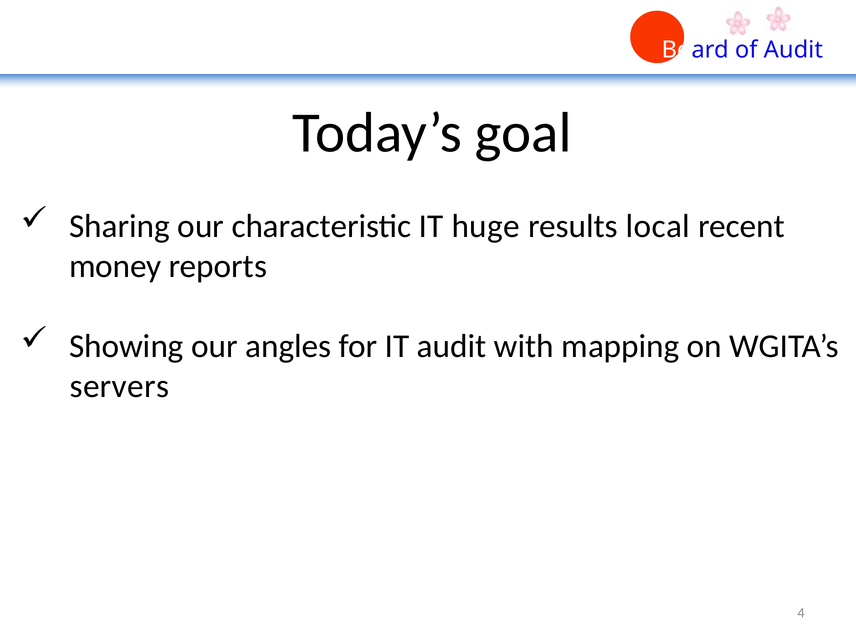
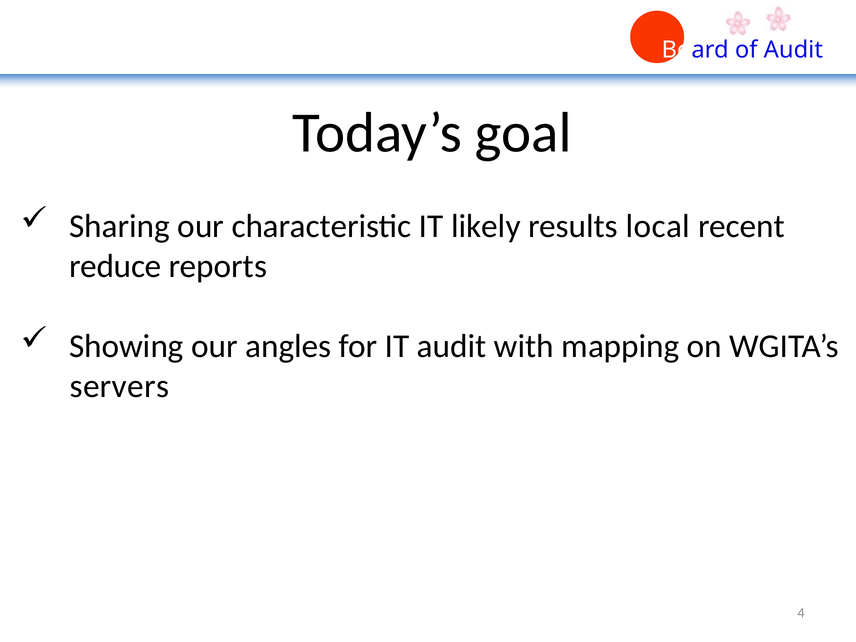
huge: huge -> likely
money: money -> reduce
